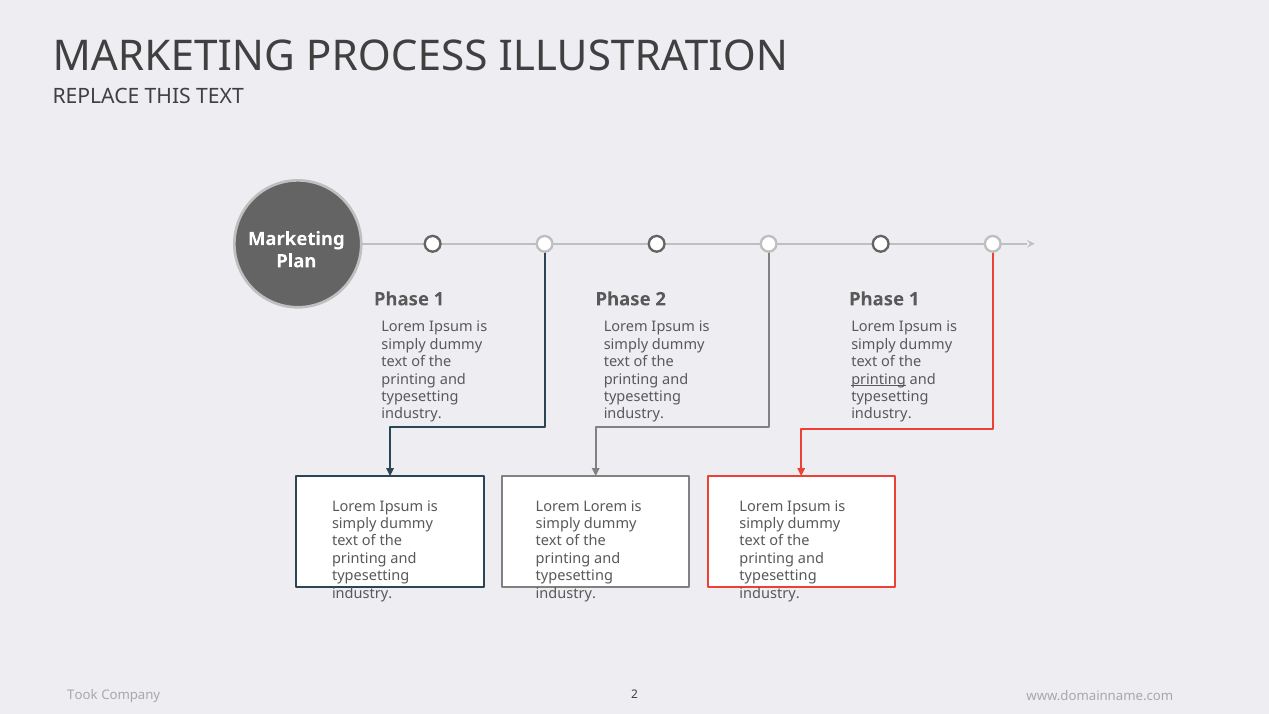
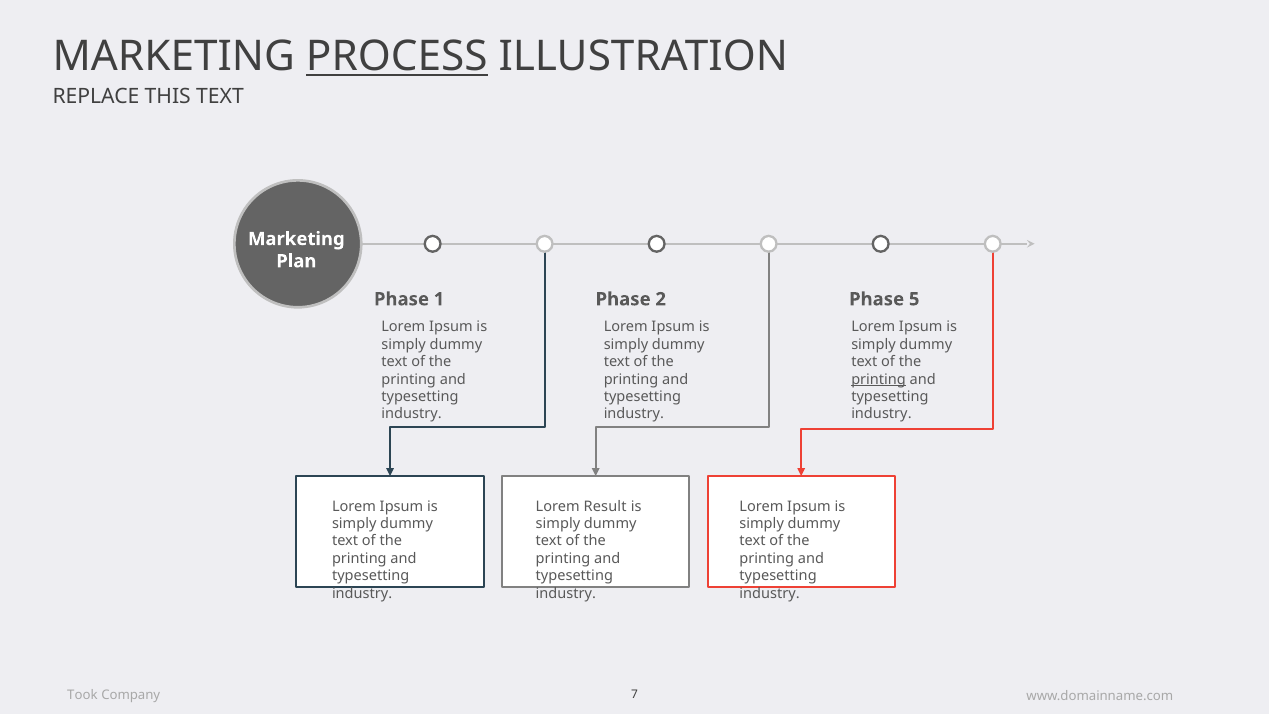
PROCESS underline: none -> present
2 Phase 1: 1 -> 5
Lorem Lorem: Lorem -> Result
Company 2: 2 -> 7
